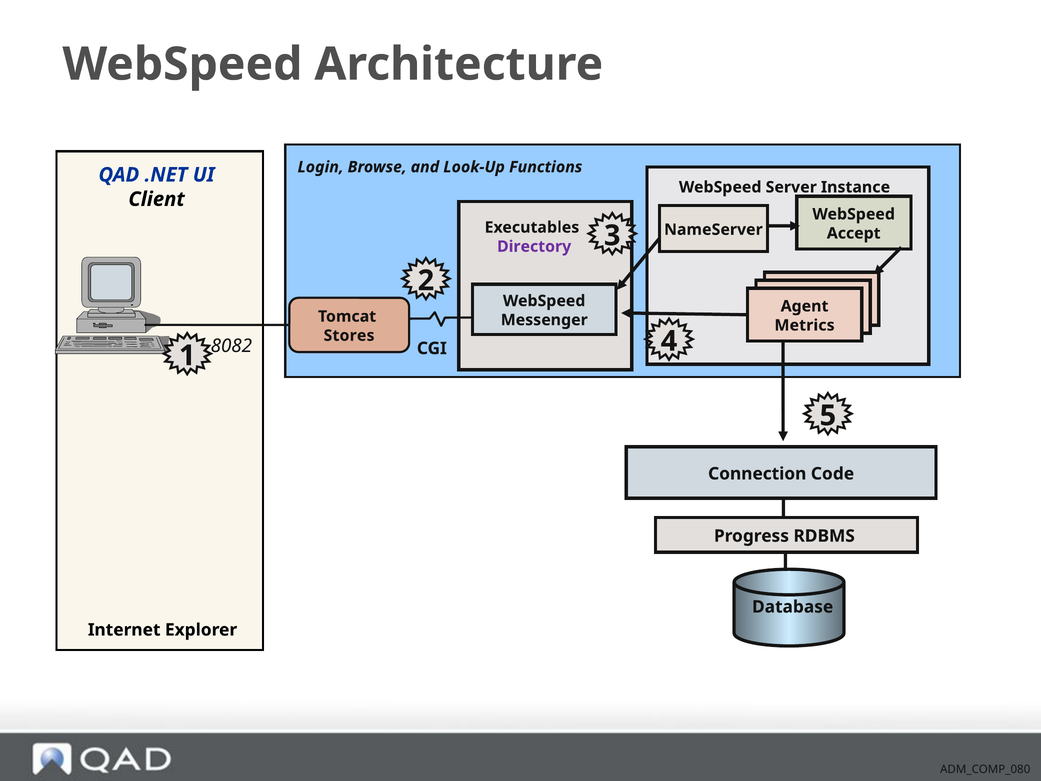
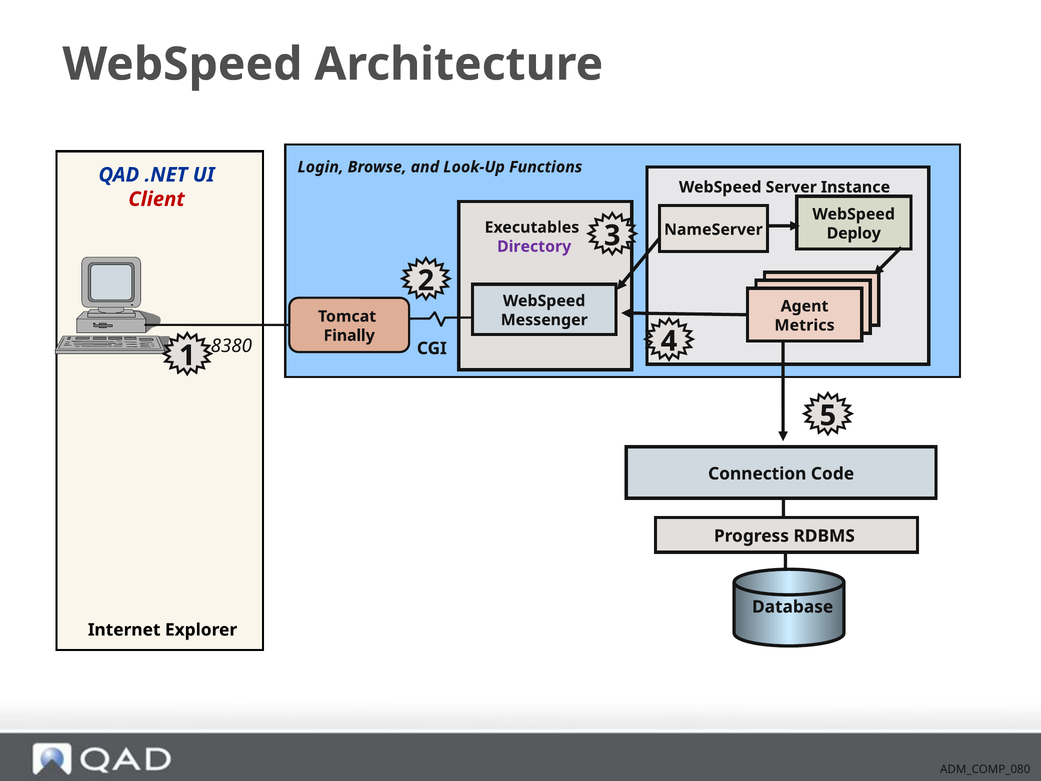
Client colour: black -> red
Accept: Accept -> Deploy
Stores: Stores -> Finally
8082: 8082 -> 8380
